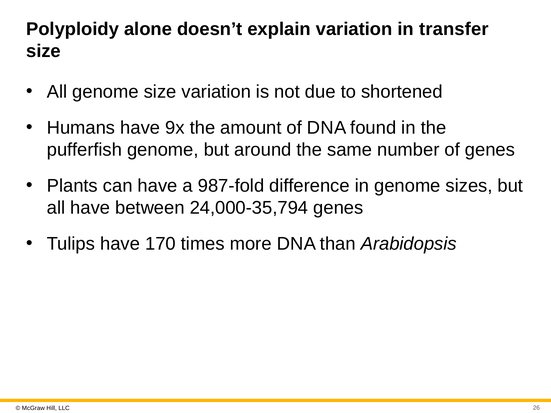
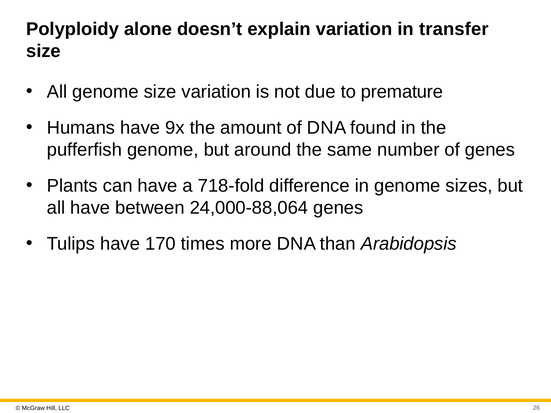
shortened: shortened -> premature
987-fold: 987-fold -> 718-fold
24,000-35,794: 24,000-35,794 -> 24,000-88,064
